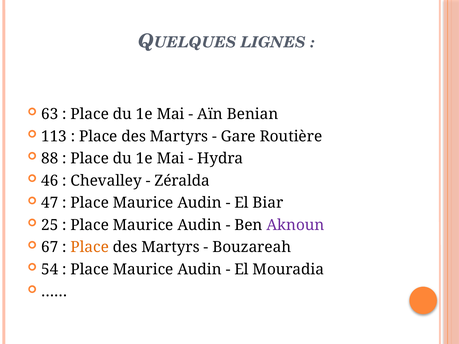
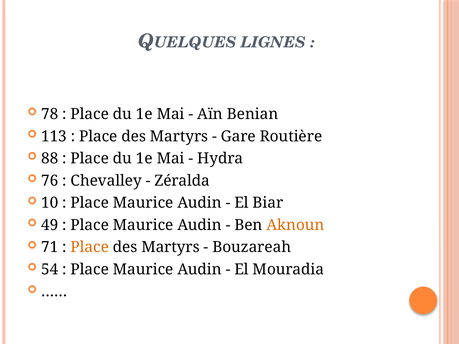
63: 63 -> 78
46: 46 -> 76
47: 47 -> 10
25: 25 -> 49
Aknoun colour: purple -> orange
67: 67 -> 71
